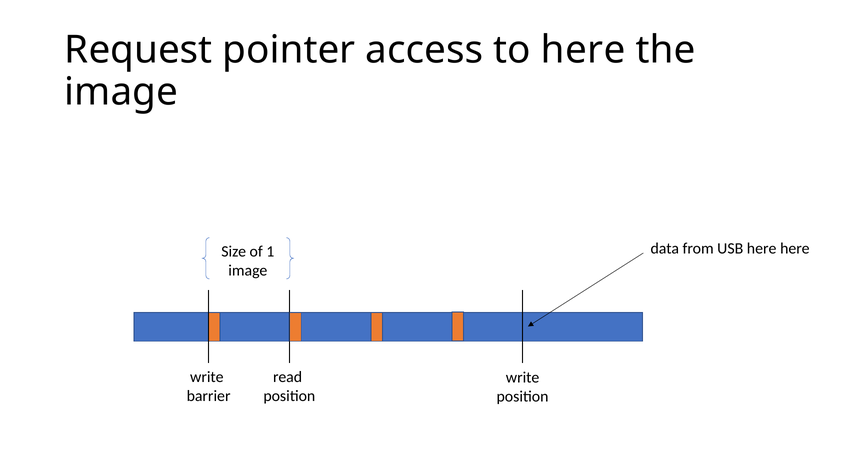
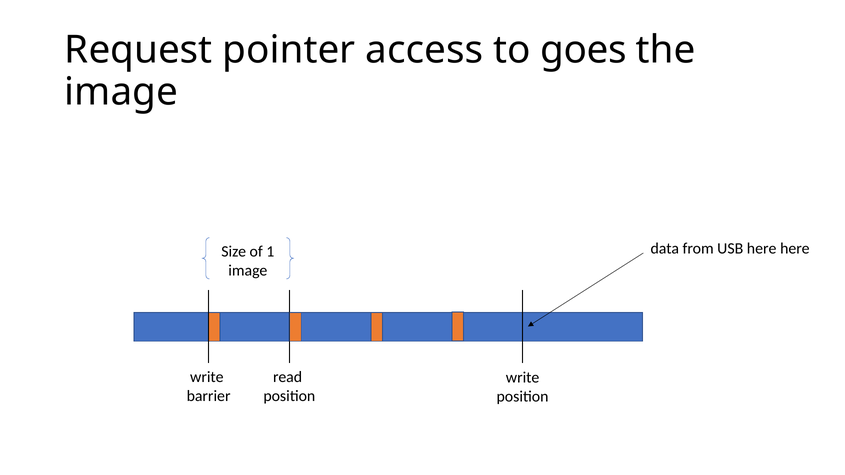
to here: here -> goes
